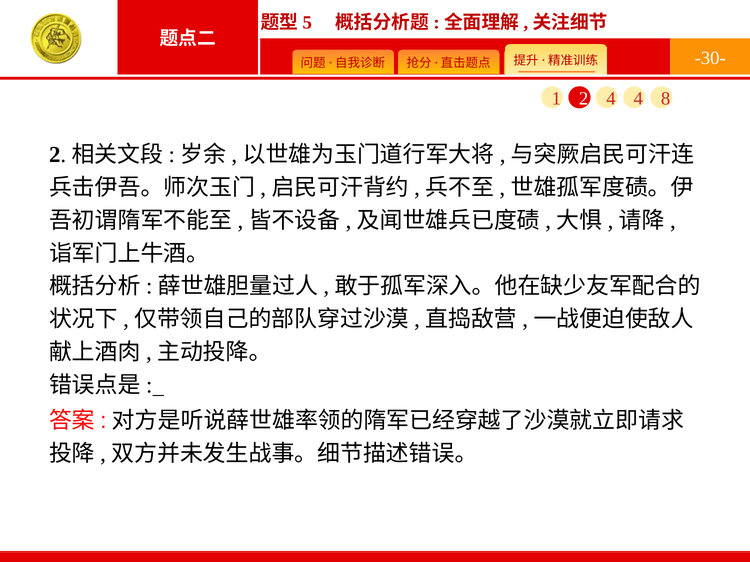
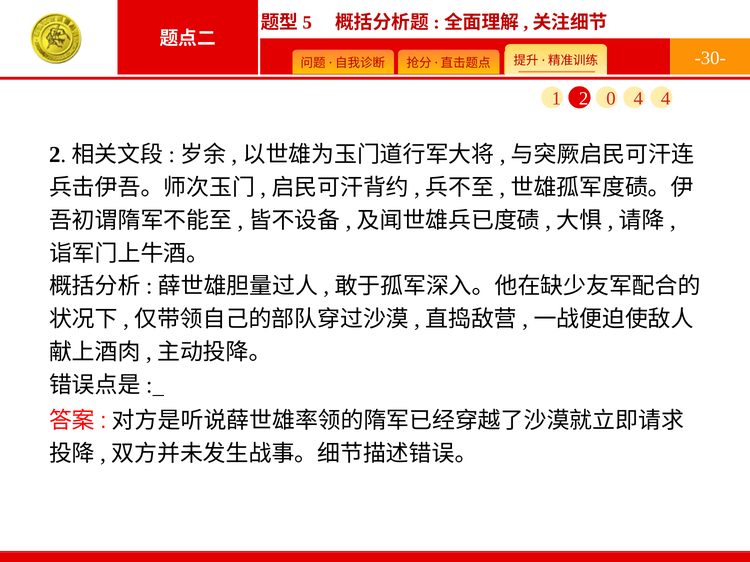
2 4: 4 -> 0
4 8: 8 -> 4
